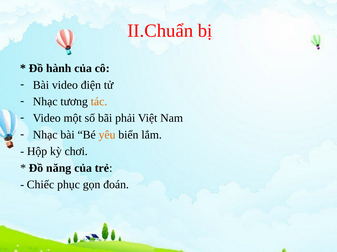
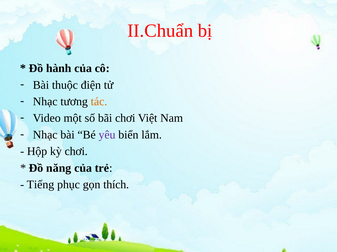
Bài video: video -> thuộc
bãi phải: phải -> chơi
yêu colour: orange -> purple
Chiếc: Chiếc -> Tiếng
đoán: đoán -> thích
